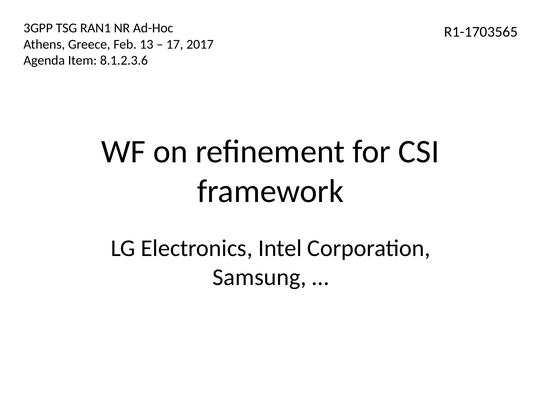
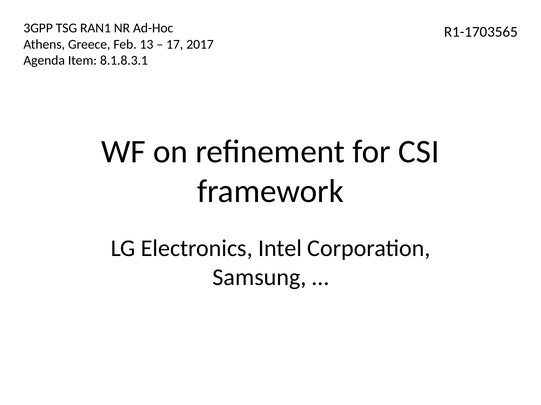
8.1.2.3.6: 8.1.2.3.6 -> 8.1.8.3.1
